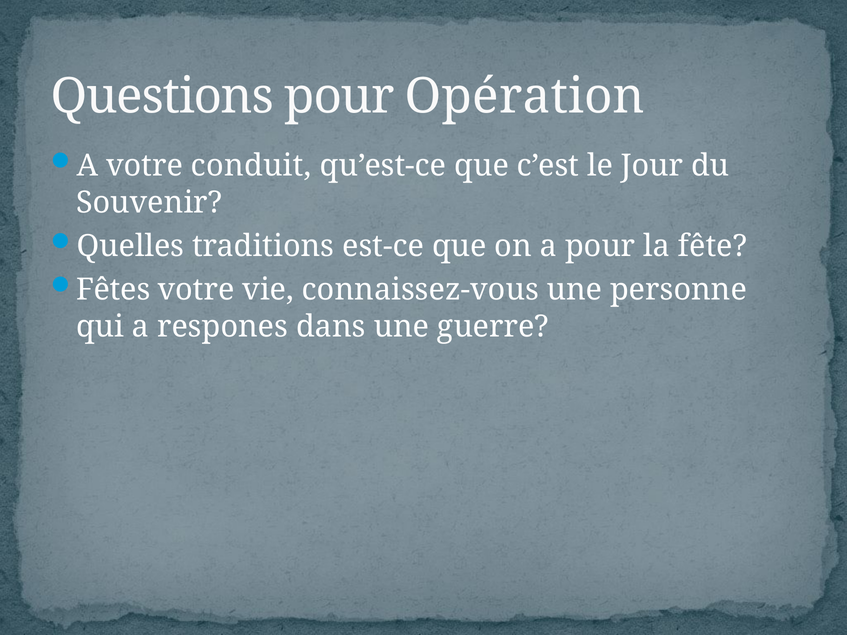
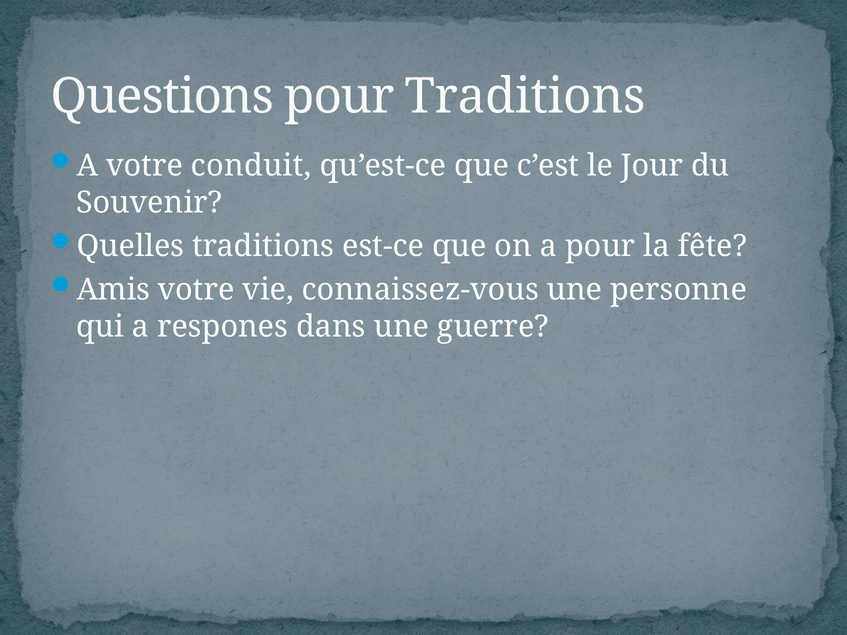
pour Opération: Opération -> Traditions
Fêtes: Fêtes -> Amis
